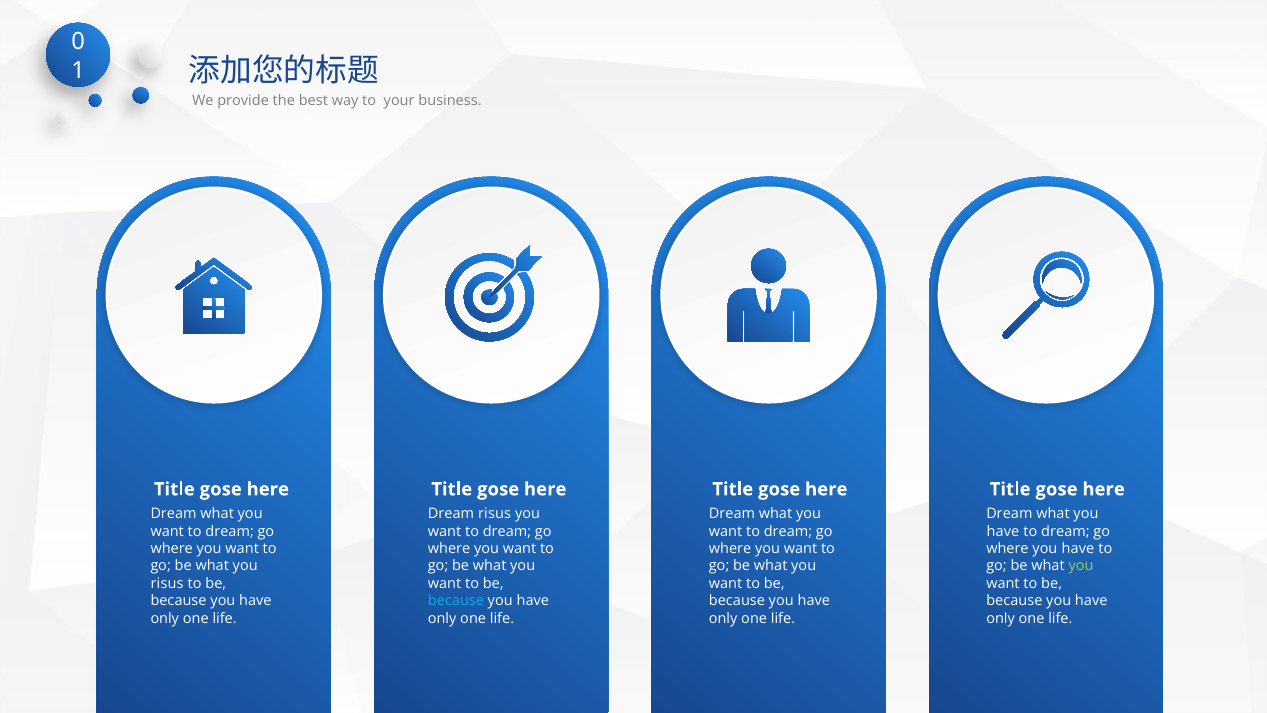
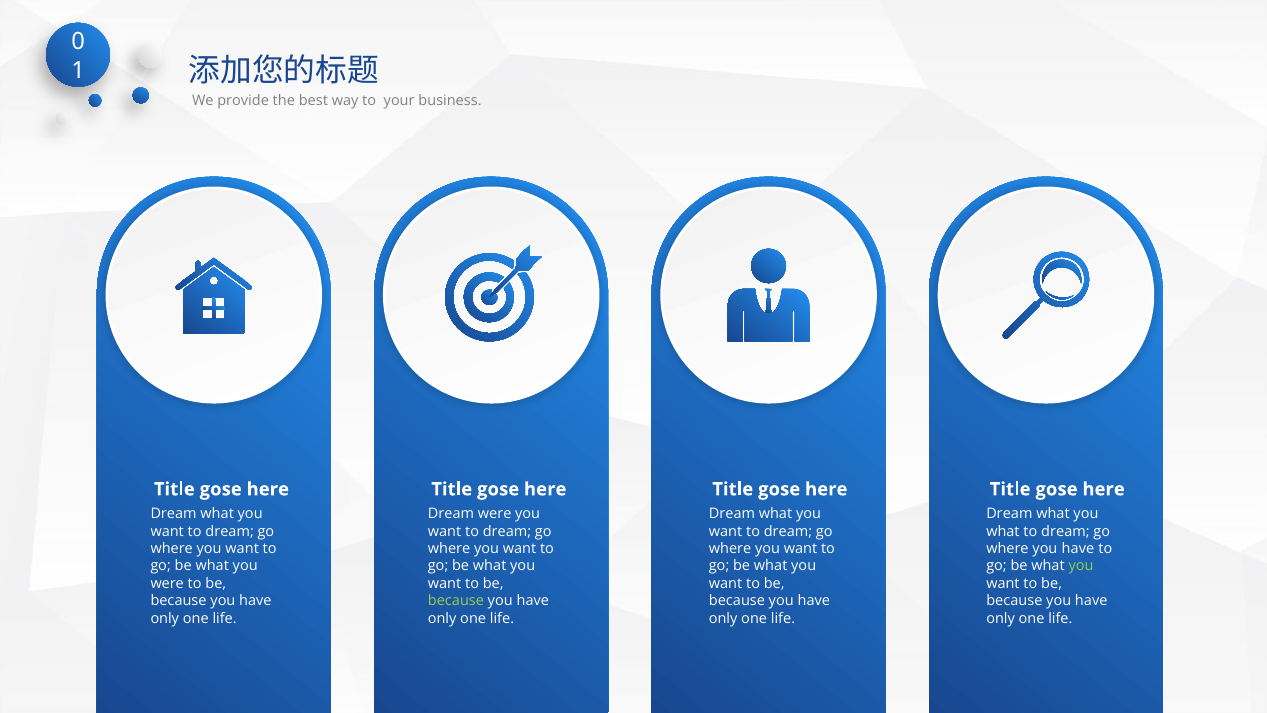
Dream risus: risus -> were
have at (1003, 531): have -> what
risus at (167, 583): risus -> were
because at (456, 601) colour: light blue -> light green
